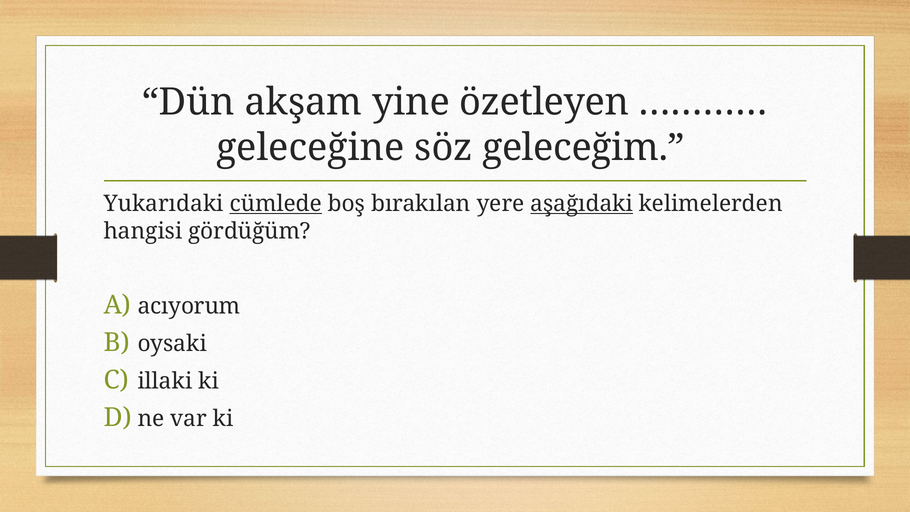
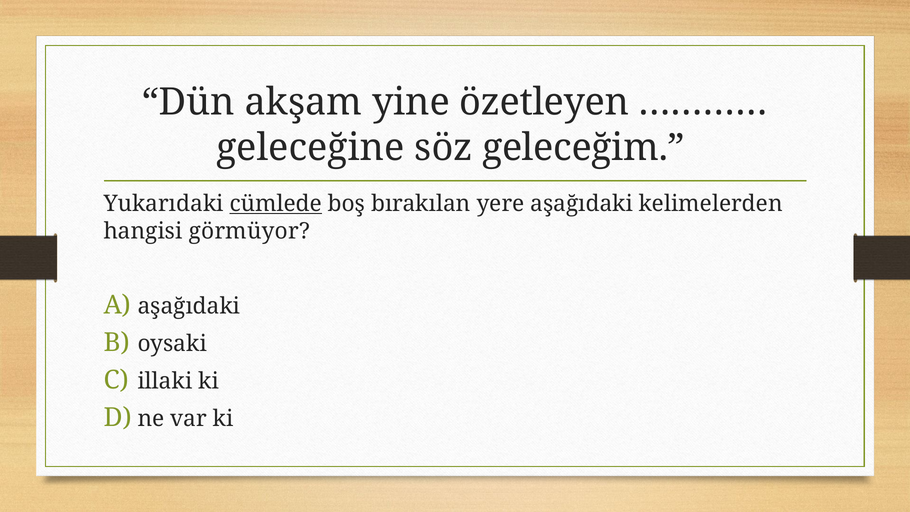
aşağıdaki at (582, 204) underline: present -> none
gördüğüm: gördüğüm -> görmüyor
acıyorum at (189, 306): acıyorum -> aşağıdaki
